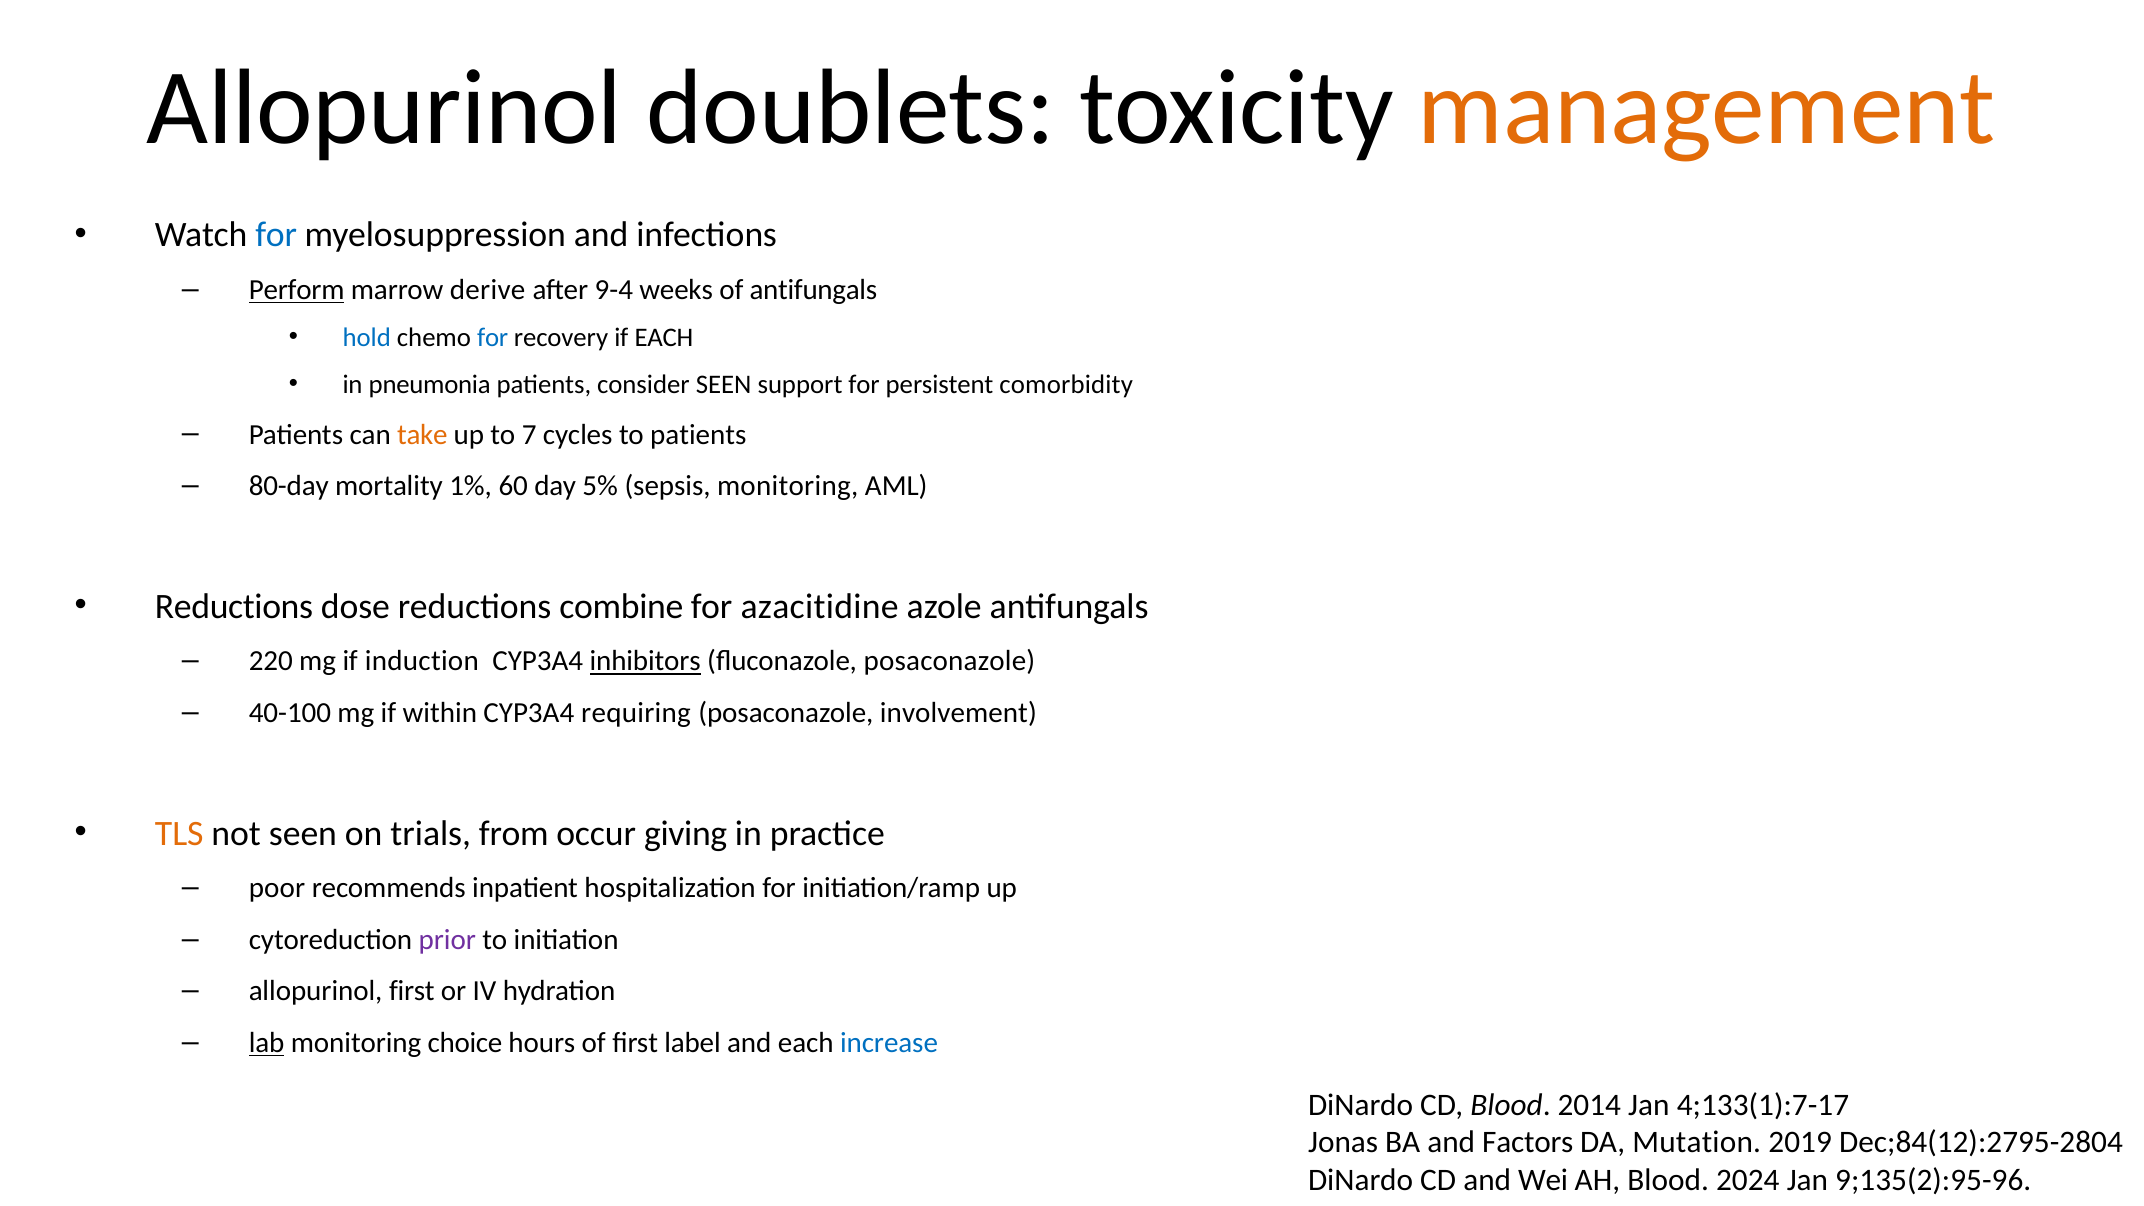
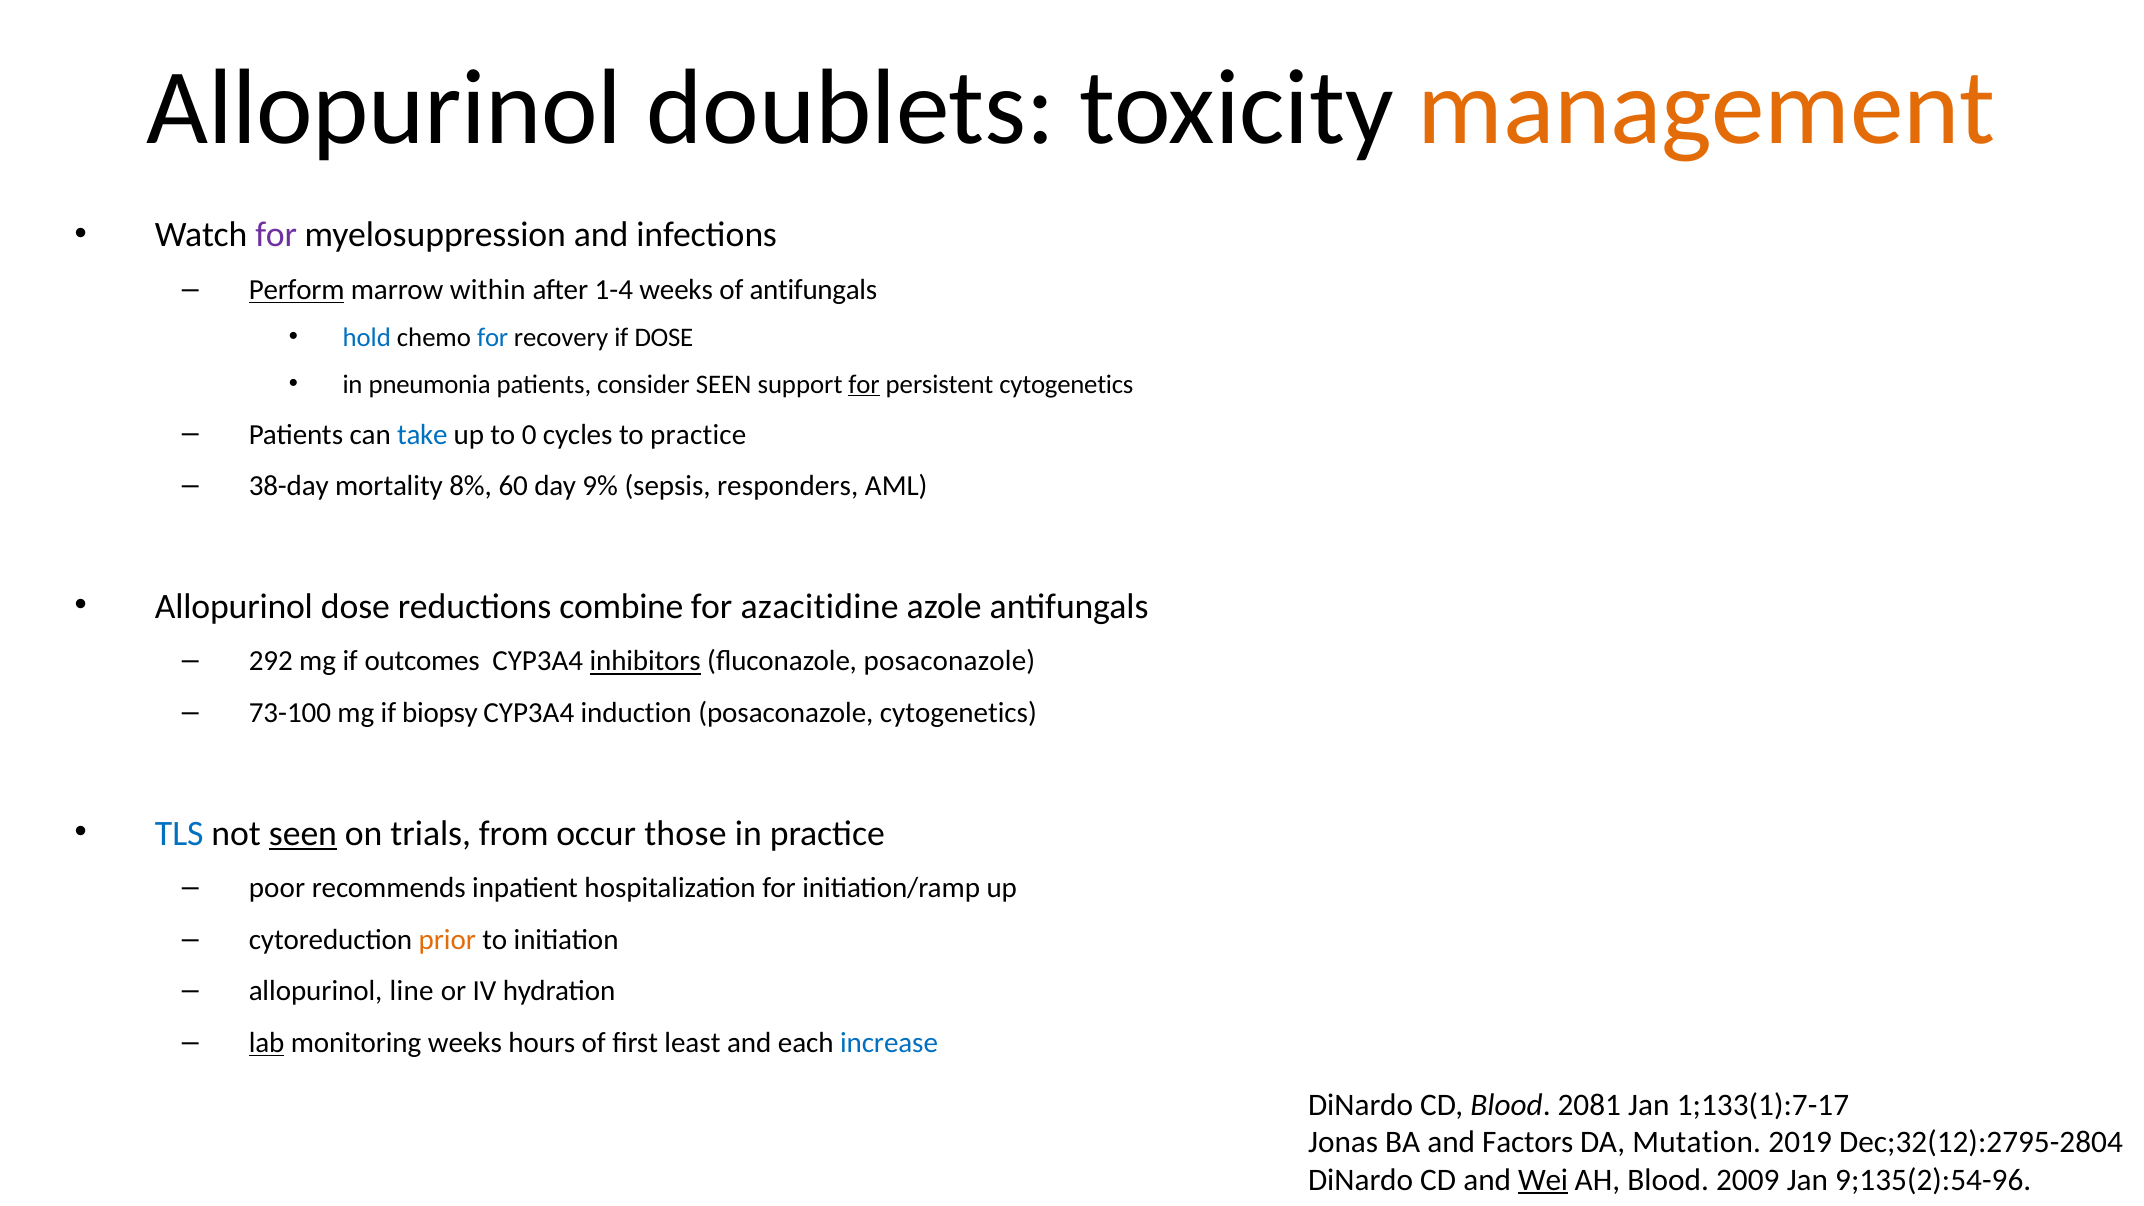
for at (276, 235) colour: blue -> purple
derive: derive -> within
9-4: 9-4 -> 1-4
if EACH: EACH -> DOSE
for at (864, 384) underline: none -> present
persistent comorbidity: comorbidity -> cytogenetics
take colour: orange -> blue
7: 7 -> 0
to patients: patients -> practice
80-day: 80-day -> 38-day
1%: 1% -> 8%
5%: 5% -> 9%
sepsis monitoring: monitoring -> responders
Reductions at (234, 606): Reductions -> Allopurinol
220: 220 -> 292
induction: induction -> outcomes
40-100: 40-100 -> 73-100
within: within -> biopsy
requiring: requiring -> induction
posaconazole involvement: involvement -> cytogenetics
TLS colour: orange -> blue
seen at (303, 833) underline: none -> present
giving: giving -> those
prior colour: purple -> orange
allopurinol first: first -> line
monitoring choice: choice -> weeks
label: label -> least
2014: 2014 -> 2081
4;133(1):7-17: 4;133(1):7-17 -> 1;133(1):7-17
Dec;84(12):2795-2804: Dec;84(12):2795-2804 -> Dec;32(12):2795-2804
Wei underline: none -> present
2024: 2024 -> 2009
9;135(2):95-96: 9;135(2):95-96 -> 9;135(2):54-96
